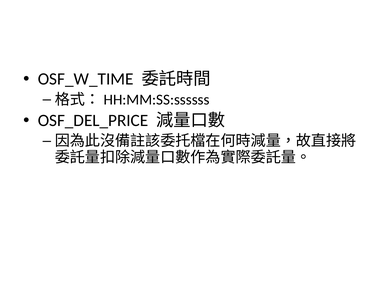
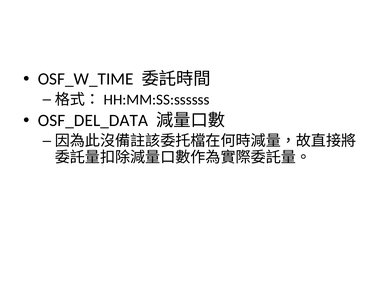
OSF_DEL_PRICE: OSF_DEL_PRICE -> OSF_DEL_DATA
